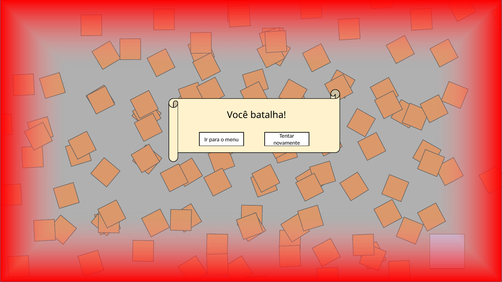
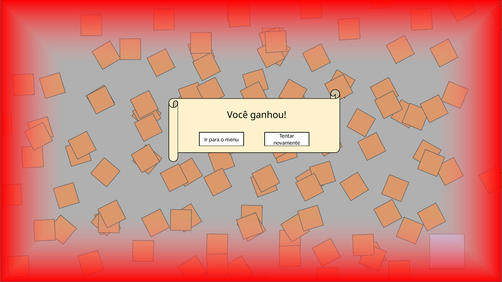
batalha: batalha -> ganhou
